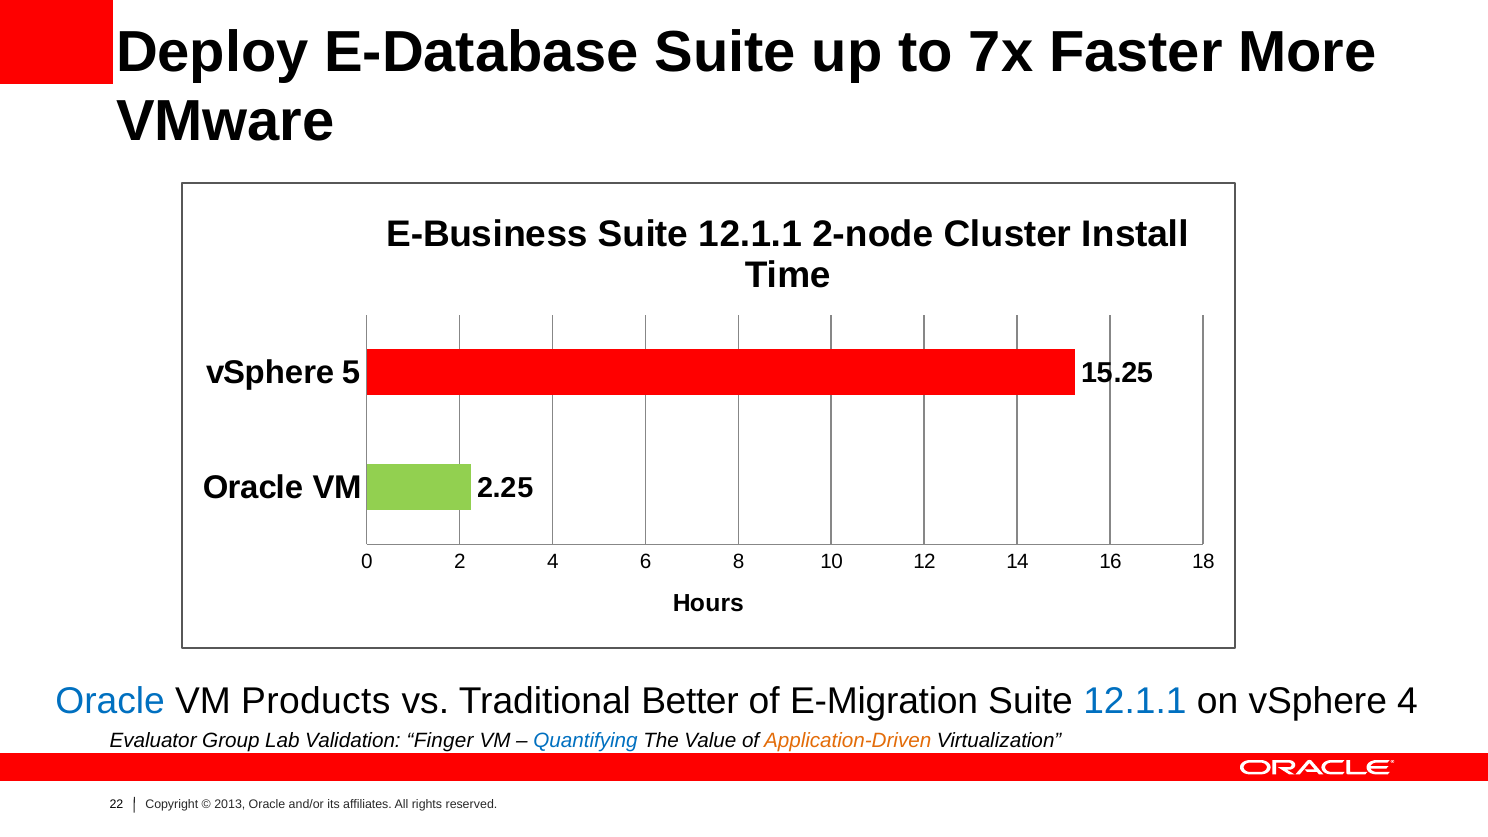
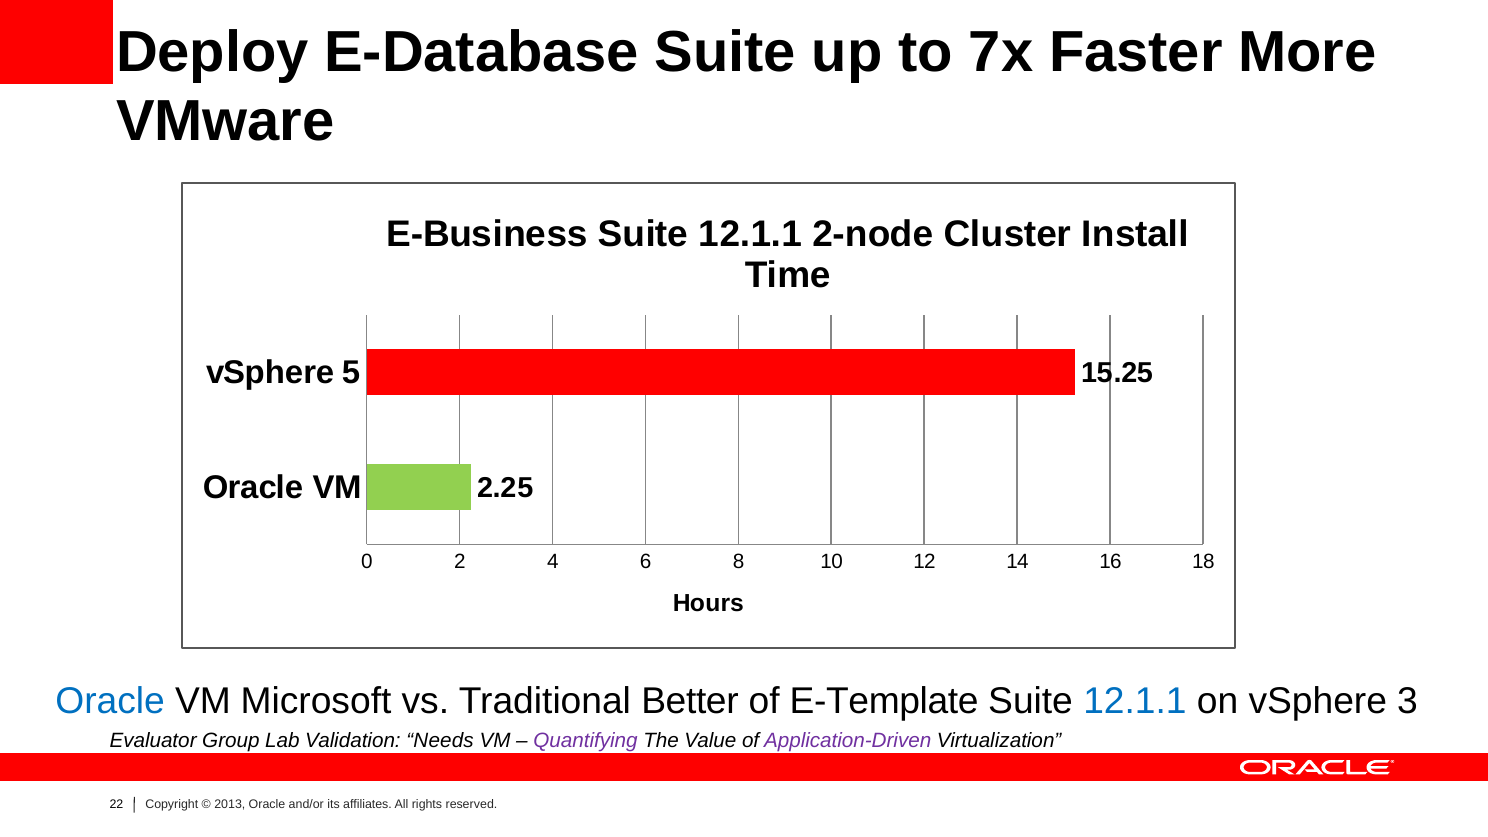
Products: Products -> Microsoft
E-Migration: E-Migration -> E-Template
vSphere 4: 4 -> 3
Finger: Finger -> Needs
Quantifying colour: blue -> purple
Application-Driven colour: orange -> purple
